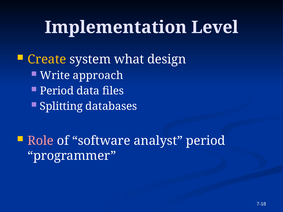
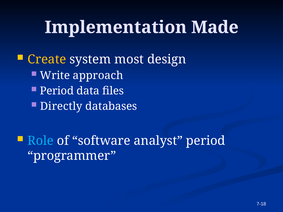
Level: Level -> Made
what: what -> most
Splitting: Splitting -> Directly
Role colour: pink -> light blue
